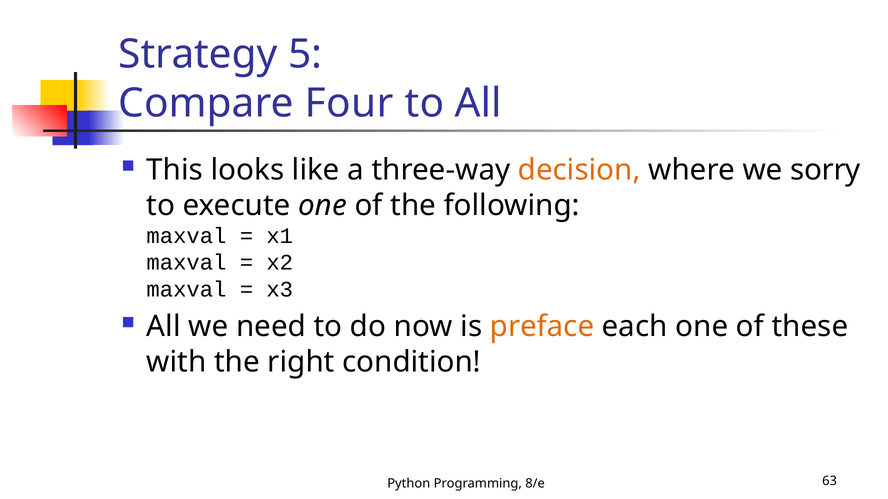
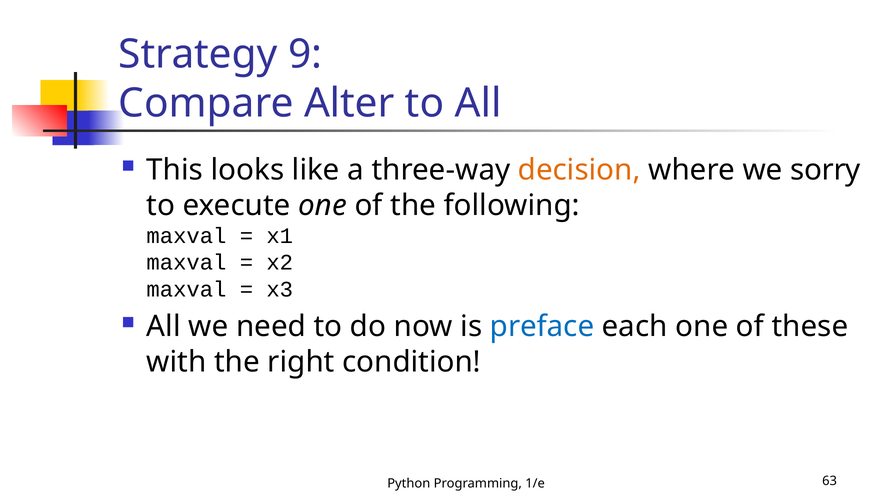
5: 5 -> 9
Four: Four -> Alter
preface colour: orange -> blue
8/e: 8/e -> 1/e
